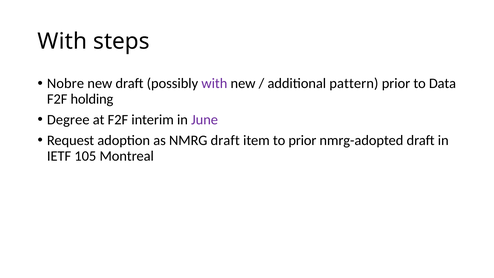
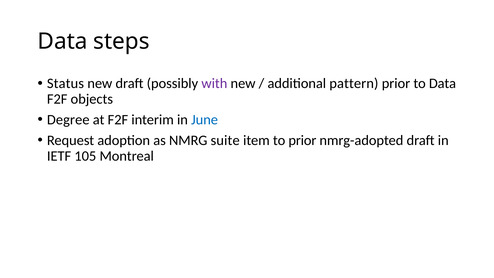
With at (62, 41): With -> Data
Nobre: Nobre -> Status
holding: holding -> objects
June colour: purple -> blue
NMRG draft: draft -> suite
